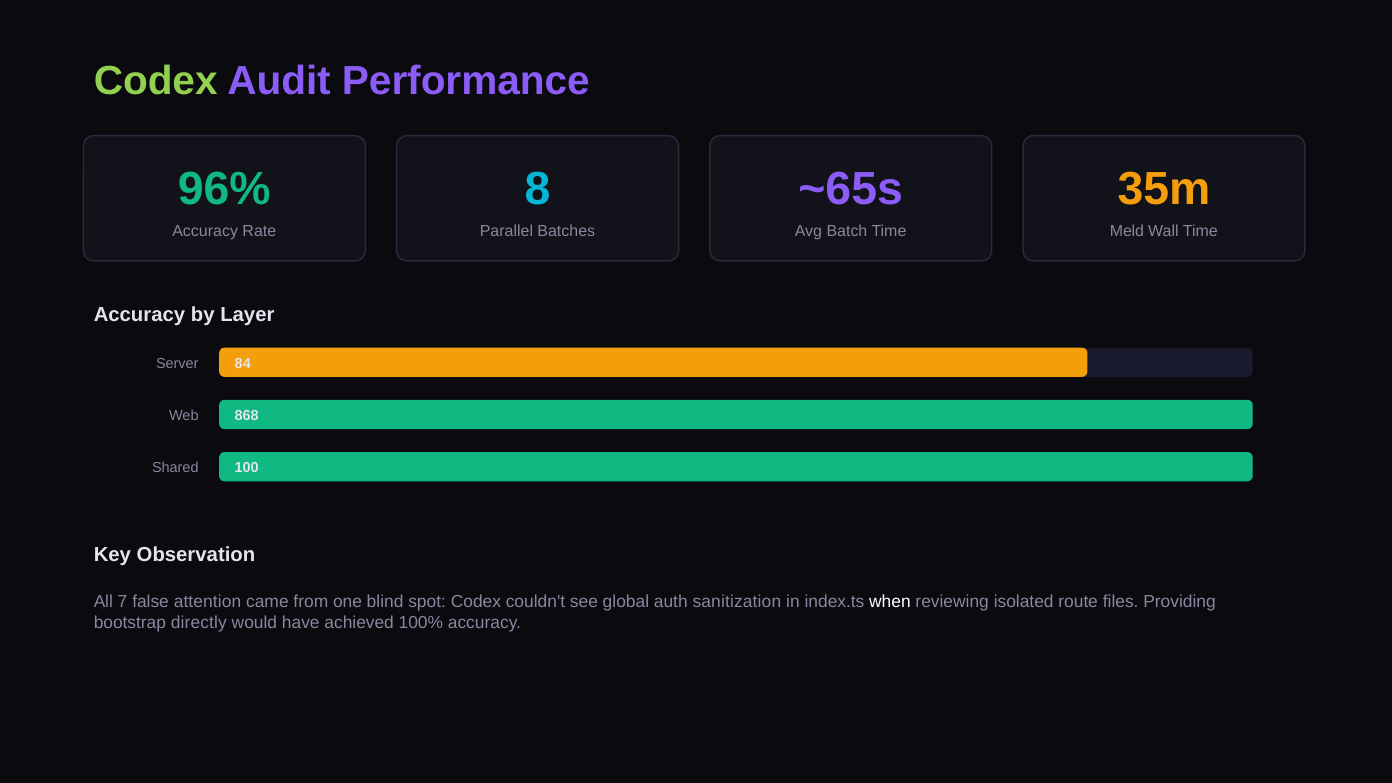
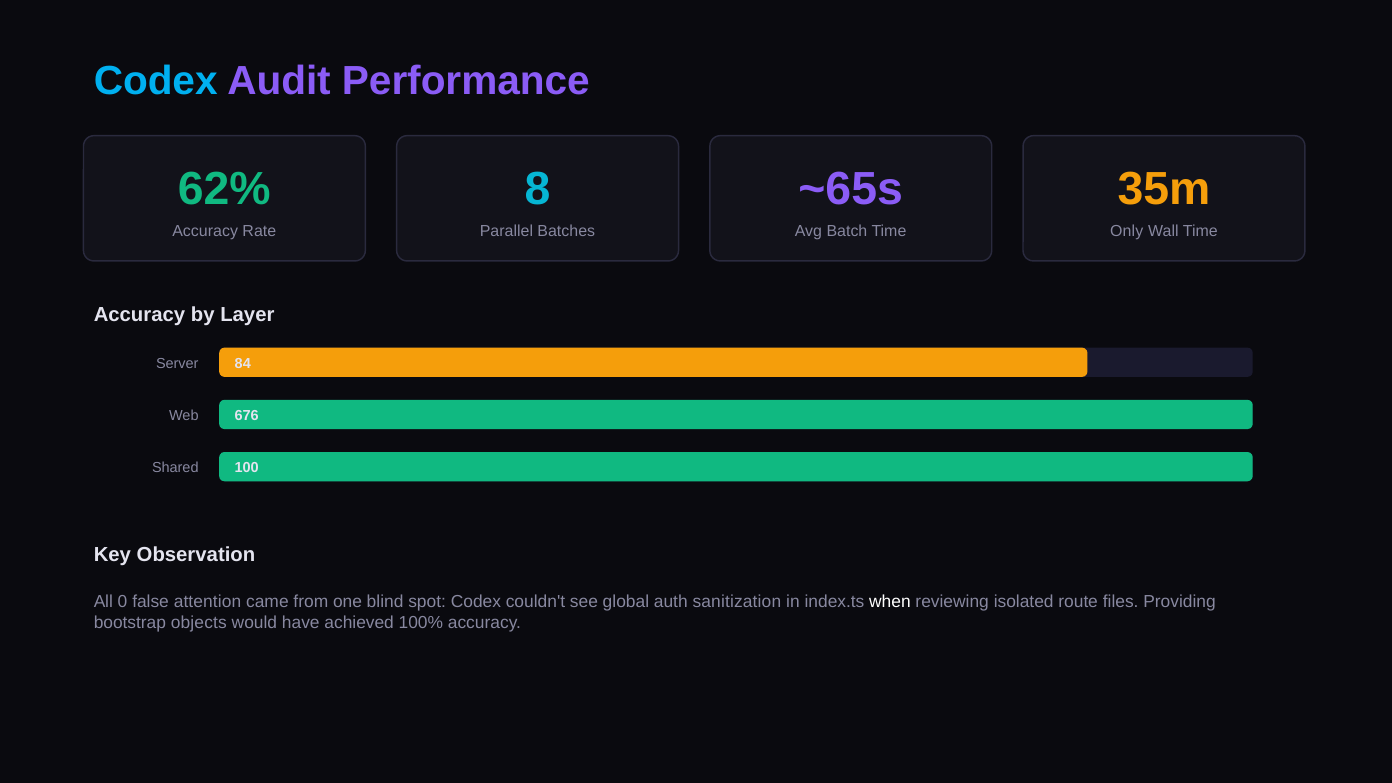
Codex at (156, 81) colour: light green -> light blue
96%: 96% -> 62%
Meld: Meld -> Only
868: 868 -> 676
7: 7 -> 0
directly: directly -> objects
